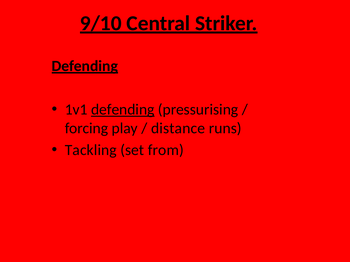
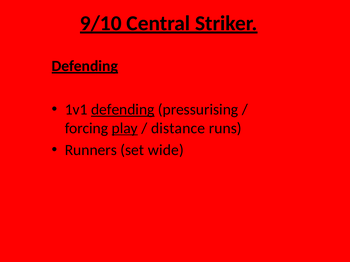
play underline: none -> present
Tackling: Tackling -> Runners
from: from -> wide
